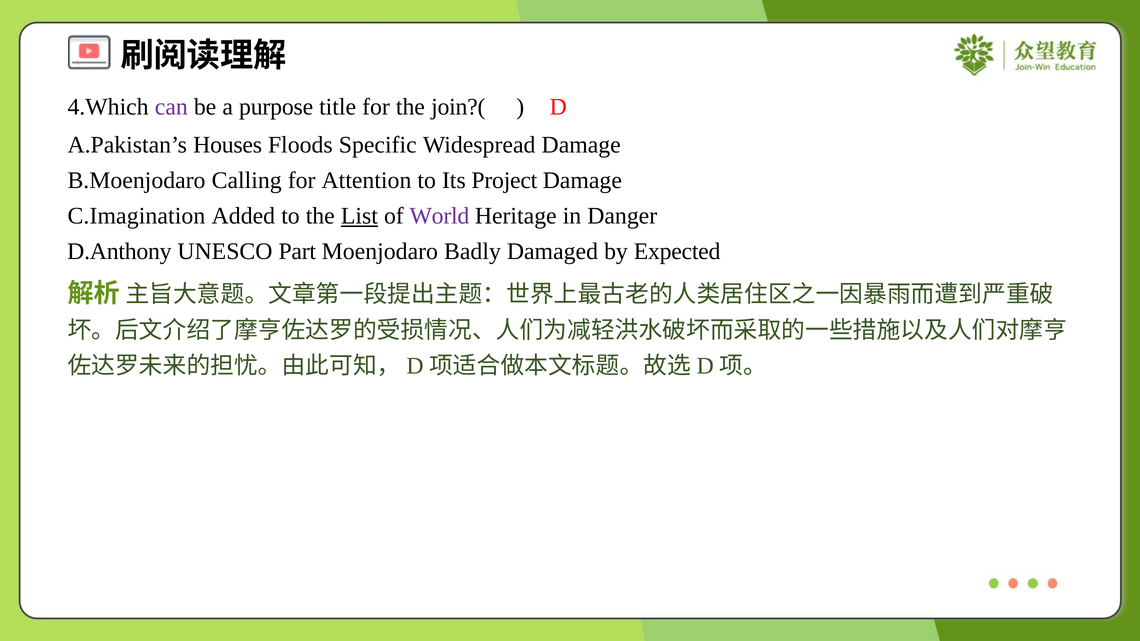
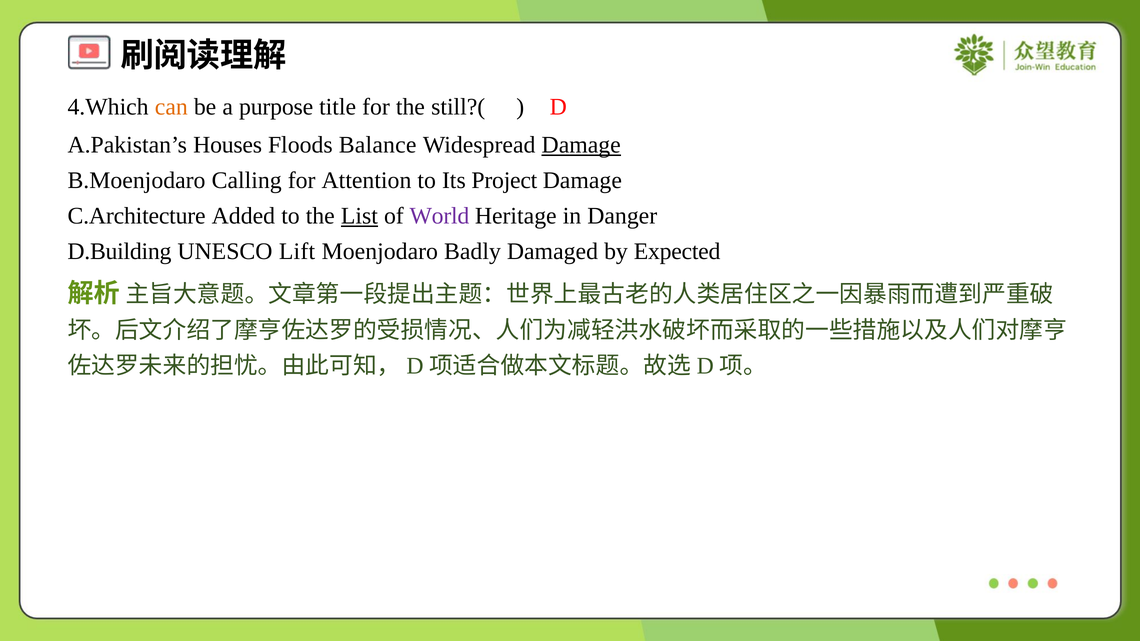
can colour: purple -> orange
join?(: join?( -> still?(
Specific: Specific -> Balance
Damage at (581, 145) underline: none -> present
C.Imagination: C.Imagination -> C.Architecture
D.Anthony: D.Anthony -> D.Building
Part: Part -> Lift
